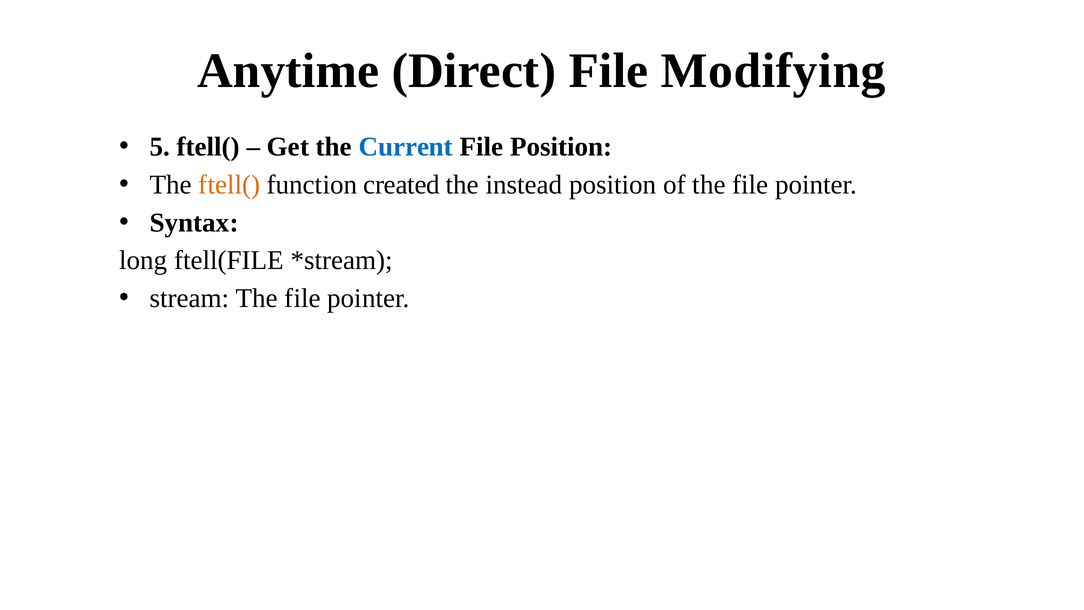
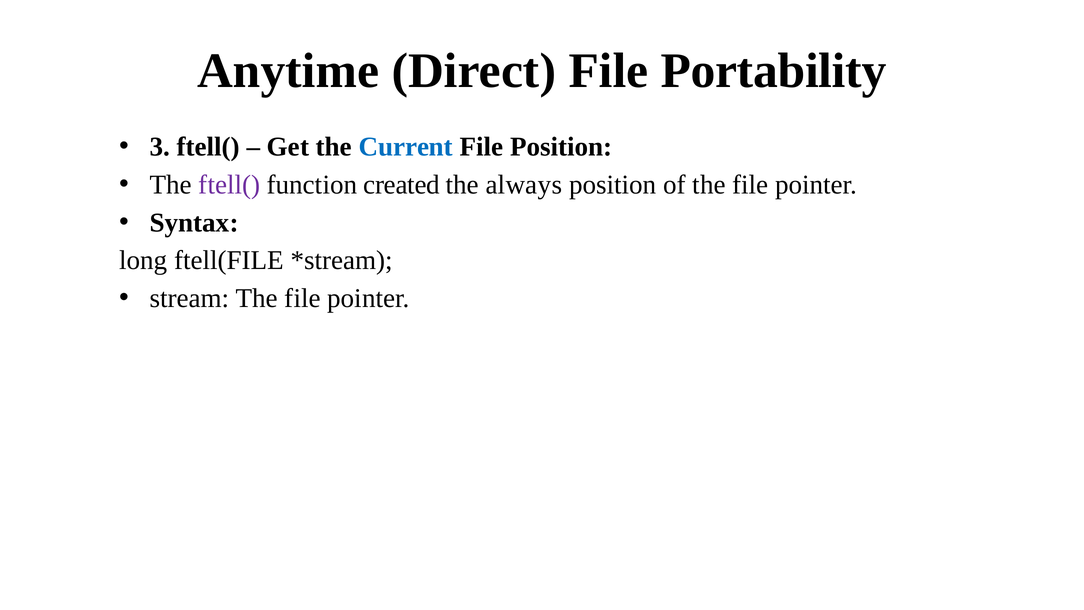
Modifying: Modifying -> Portability
5: 5 -> 3
ftell( at (229, 185) colour: orange -> purple
instead: instead -> always
